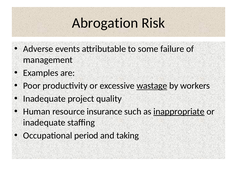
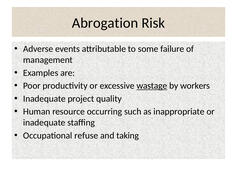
insurance: insurance -> occurring
inappropriate underline: present -> none
period: period -> refuse
